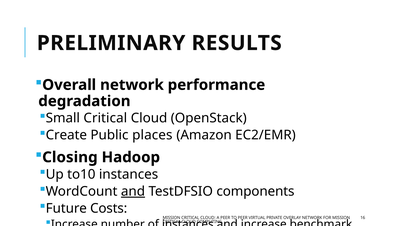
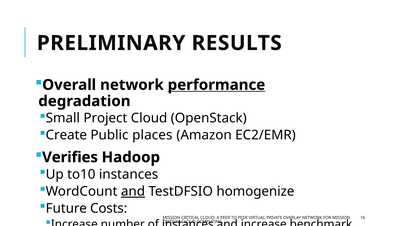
performance underline: none -> present
Small Critical: Critical -> Project
Closing: Closing -> Verifies
components: components -> homogenize
